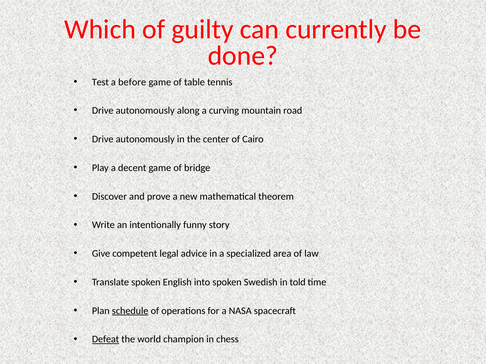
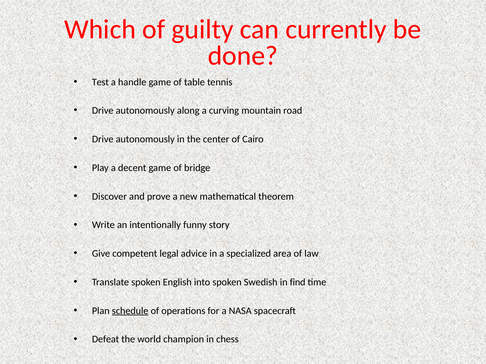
before: before -> handle
told: told -> find
Defeat underline: present -> none
